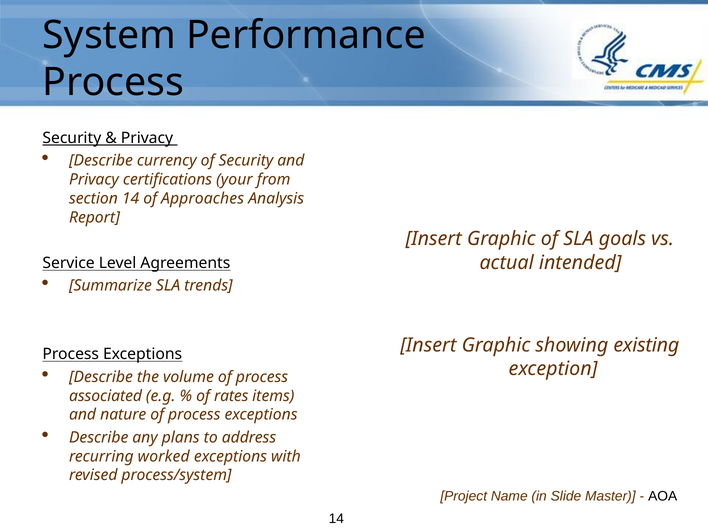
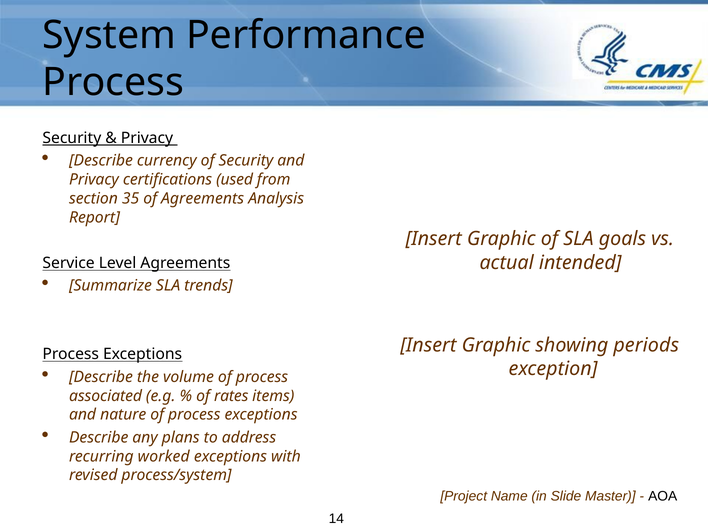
your: your -> used
section 14: 14 -> 35
of Approaches: Approaches -> Agreements
existing: existing -> periods
